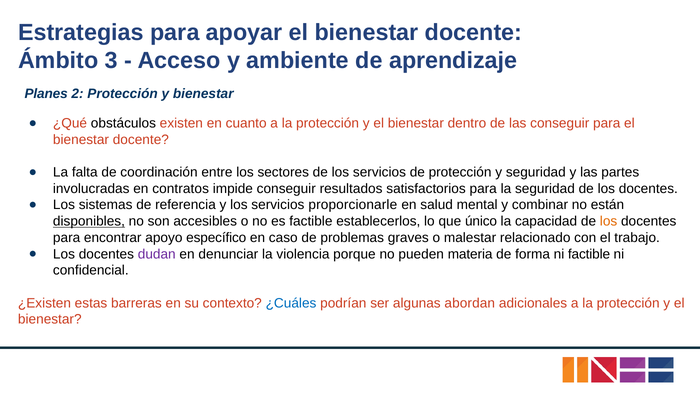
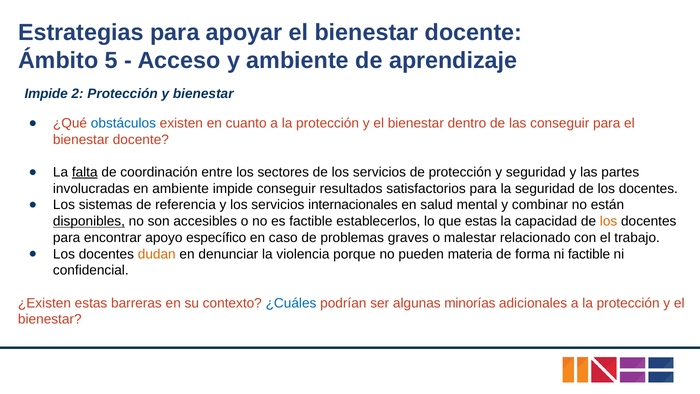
3: 3 -> 5
Planes at (46, 94): Planes -> Impide
obstáculos colour: black -> blue
falta underline: none -> present
en contratos: contratos -> ambiente
proporcionarle: proporcionarle -> internacionales
que único: único -> estas
dudan colour: purple -> orange
abordan: abordan -> minorías
